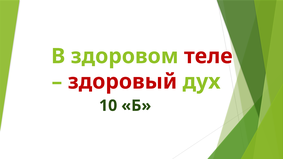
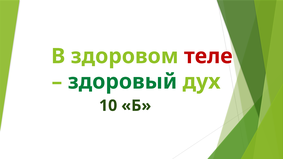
здоровый colour: red -> green
